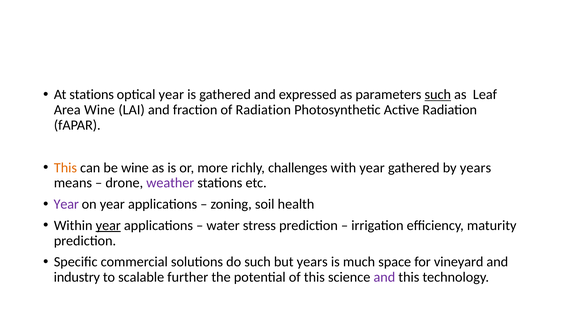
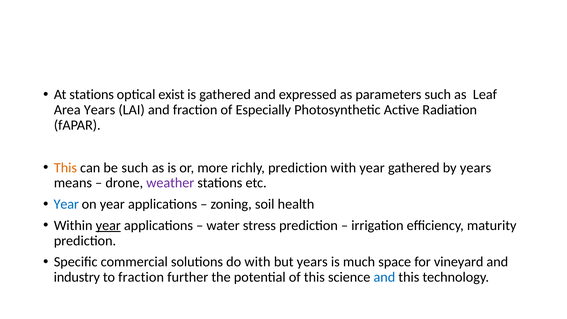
optical year: year -> exist
such at (438, 95) underline: present -> none
Area Wine: Wine -> Years
of Radiation: Radiation -> Especially
be wine: wine -> such
richly challenges: challenges -> prediction
Year at (66, 204) colour: purple -> blue
do such: such -> with
to scalable: scalable -> fraction
and at (384, 277) colour: purple -> blue
